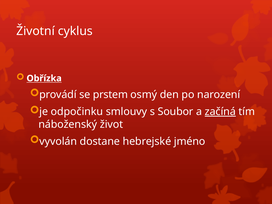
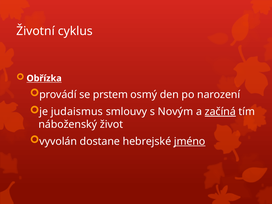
odpočinku: odpočinku -> judaismus
Soubor: Soubor -> Novým
jméno underline: none -> present
